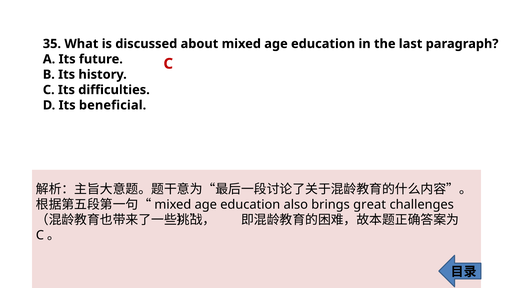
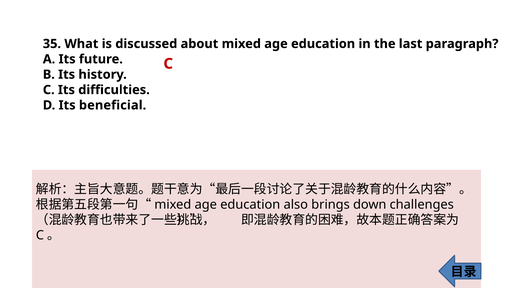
great: great -> down
